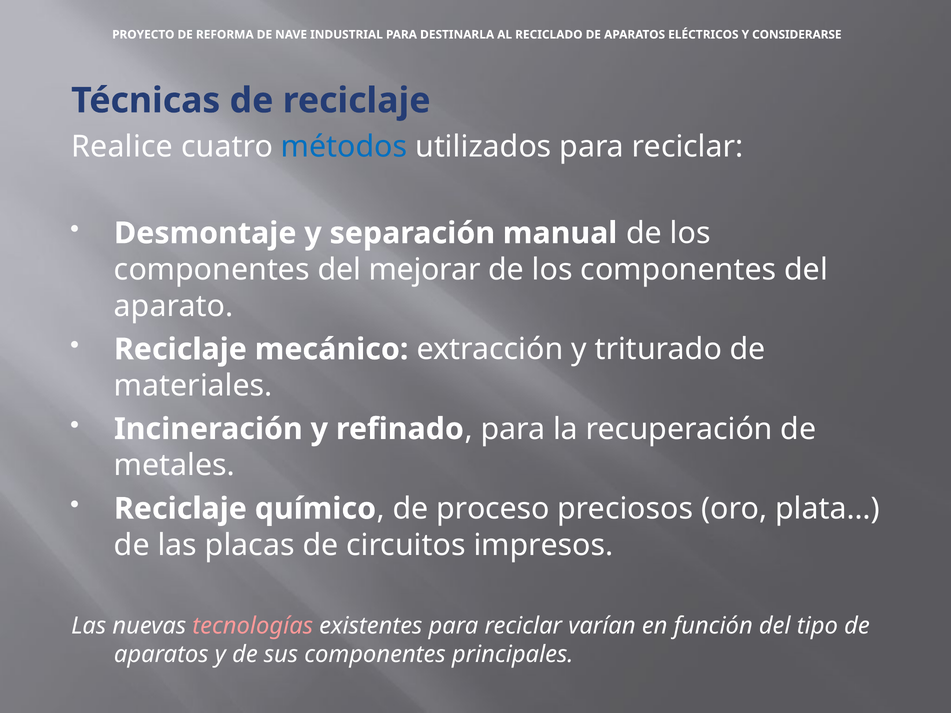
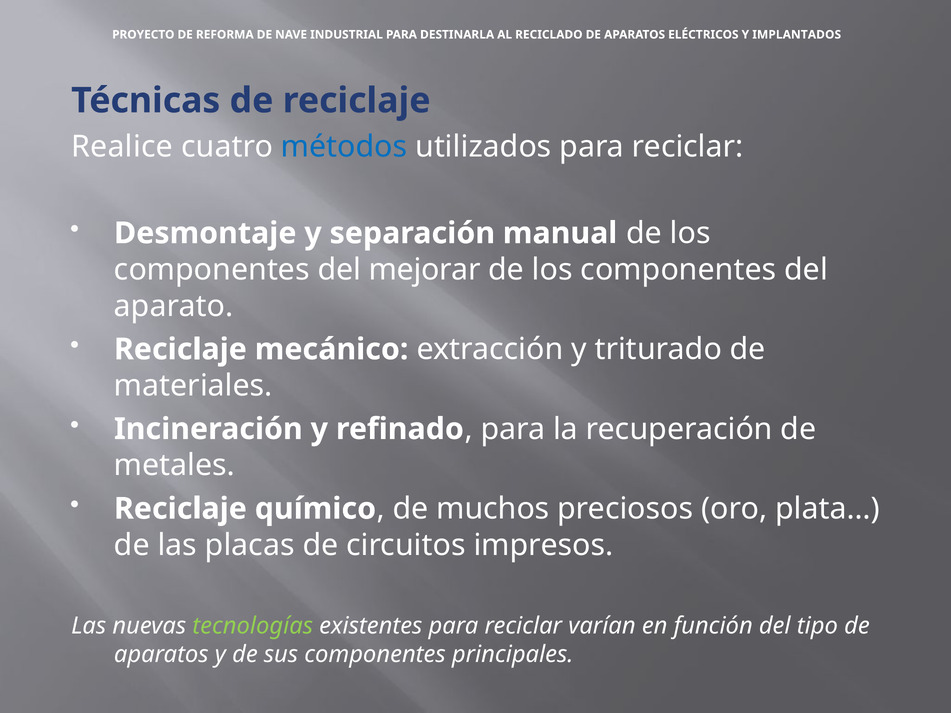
CONSIDERARSE: CONSIDERARSE -> IMPLANTADOS
proceso: proceso -> muchos
tecnologías colour: pink -> light green
